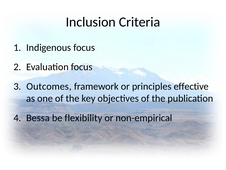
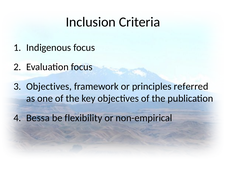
Outcomes at (49, 86): Outcomes -> Objectives
effective: effective -> referred
